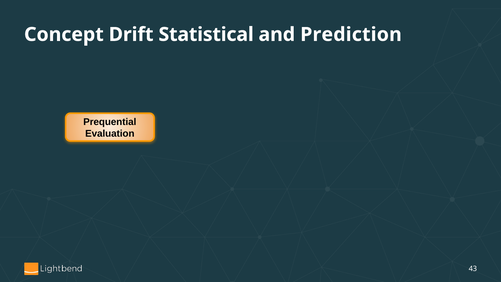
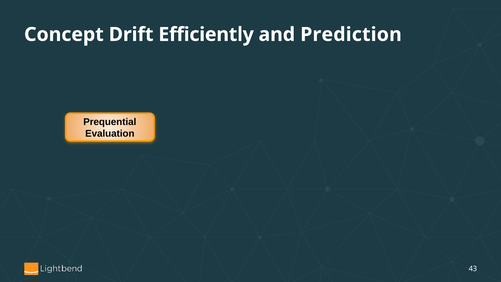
Statistical: Statistical -> Efficiently
